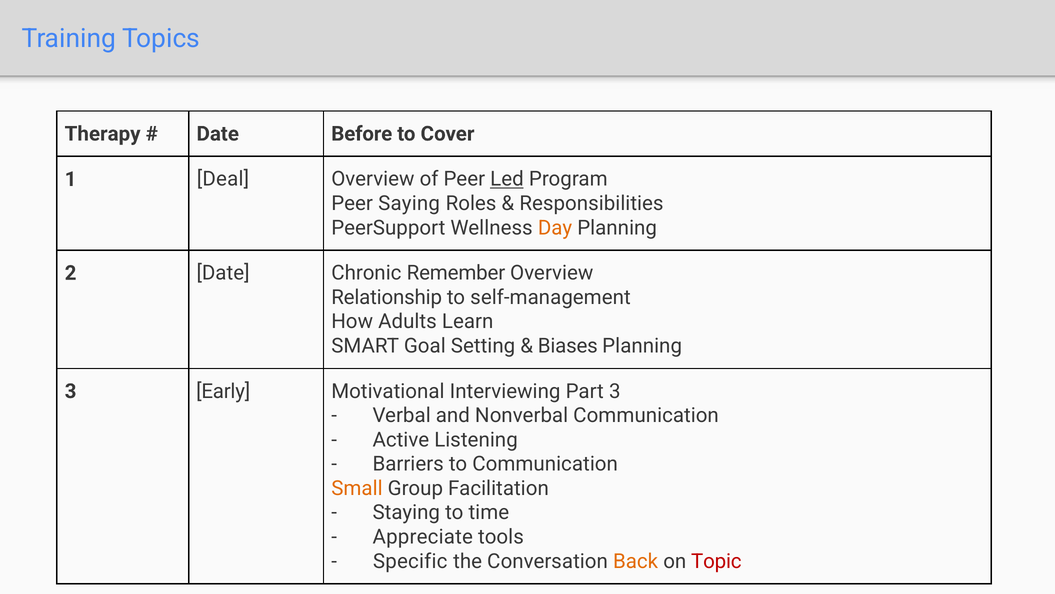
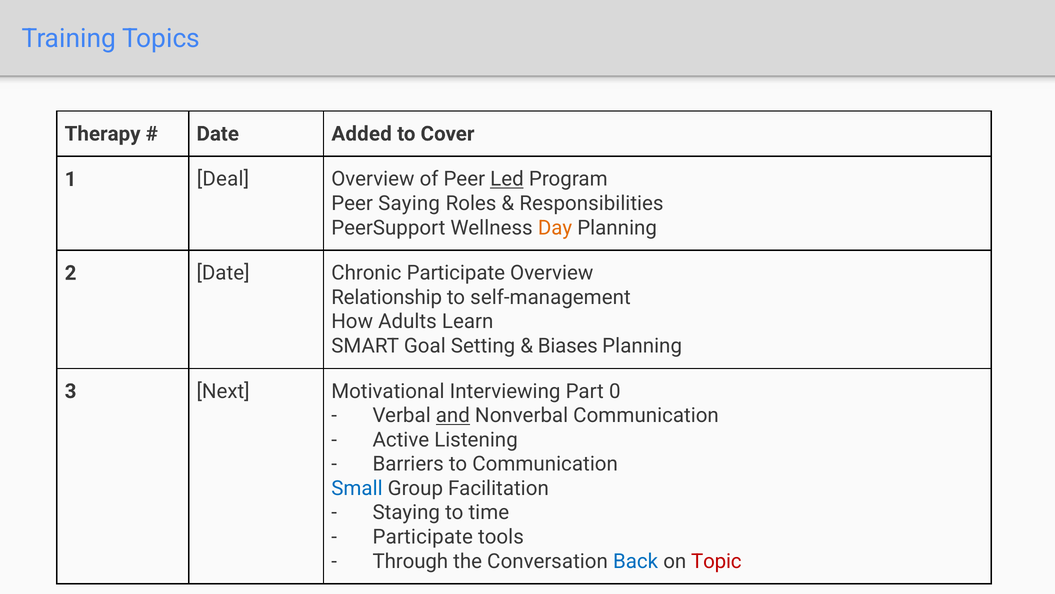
Before: Before -> Added
Chronic Remember: Remember -> Participate
Early: Early -> Next
Part 3: 3 -> 0
and underline: none -> present
Small colour: orange -> blue
Appreciate at (423, 536): Appreciate -> Participate
Specific: Specific -> Through
Back colour: orange -> blue
